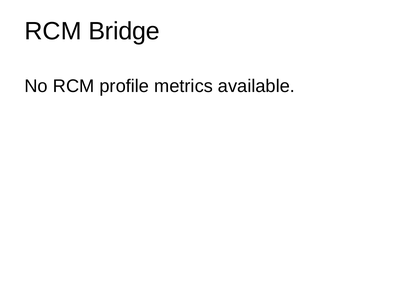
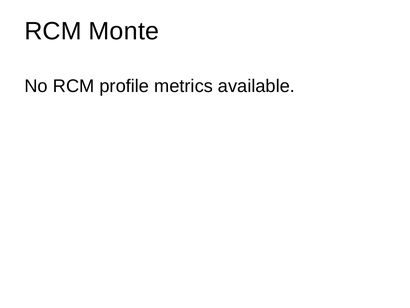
Bridge: Bridge -> Monte
